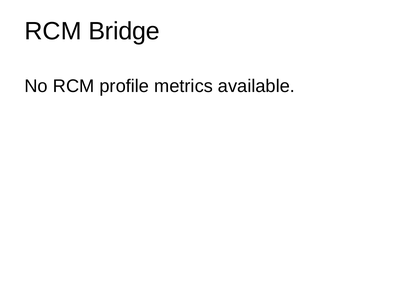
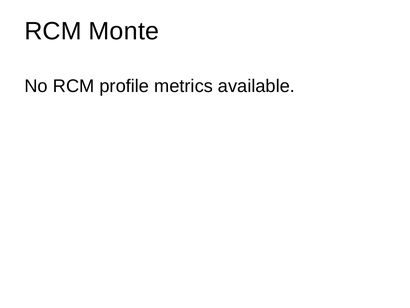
Bridge: Bridge -> Monte
